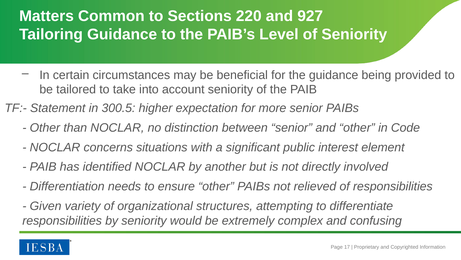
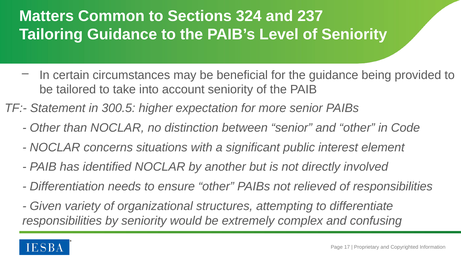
220: 220 -> 324
927: 927 -> 237
